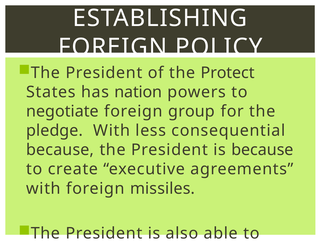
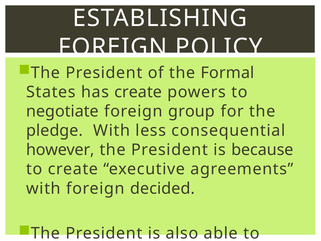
the Protect: Protect -> Formal
has nation: nation -> create
because at (60, 150): because -> however
missiles: missiles -> decided
